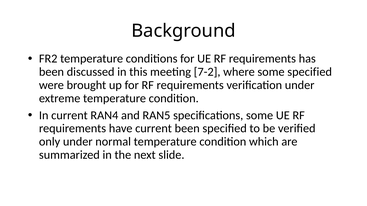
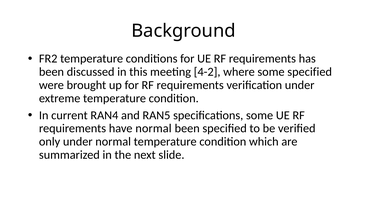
7-2: 7-2 -> 4-2
have current: current -> normal
